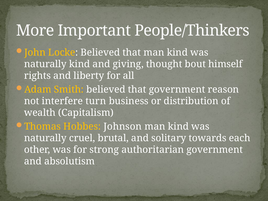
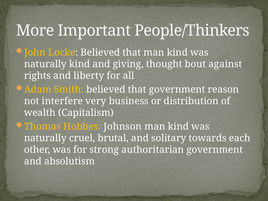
himself: himself -> against
turn: turn -> very
